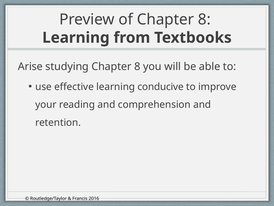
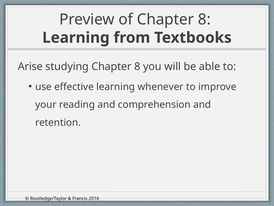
conducive: conducive -> whenever
